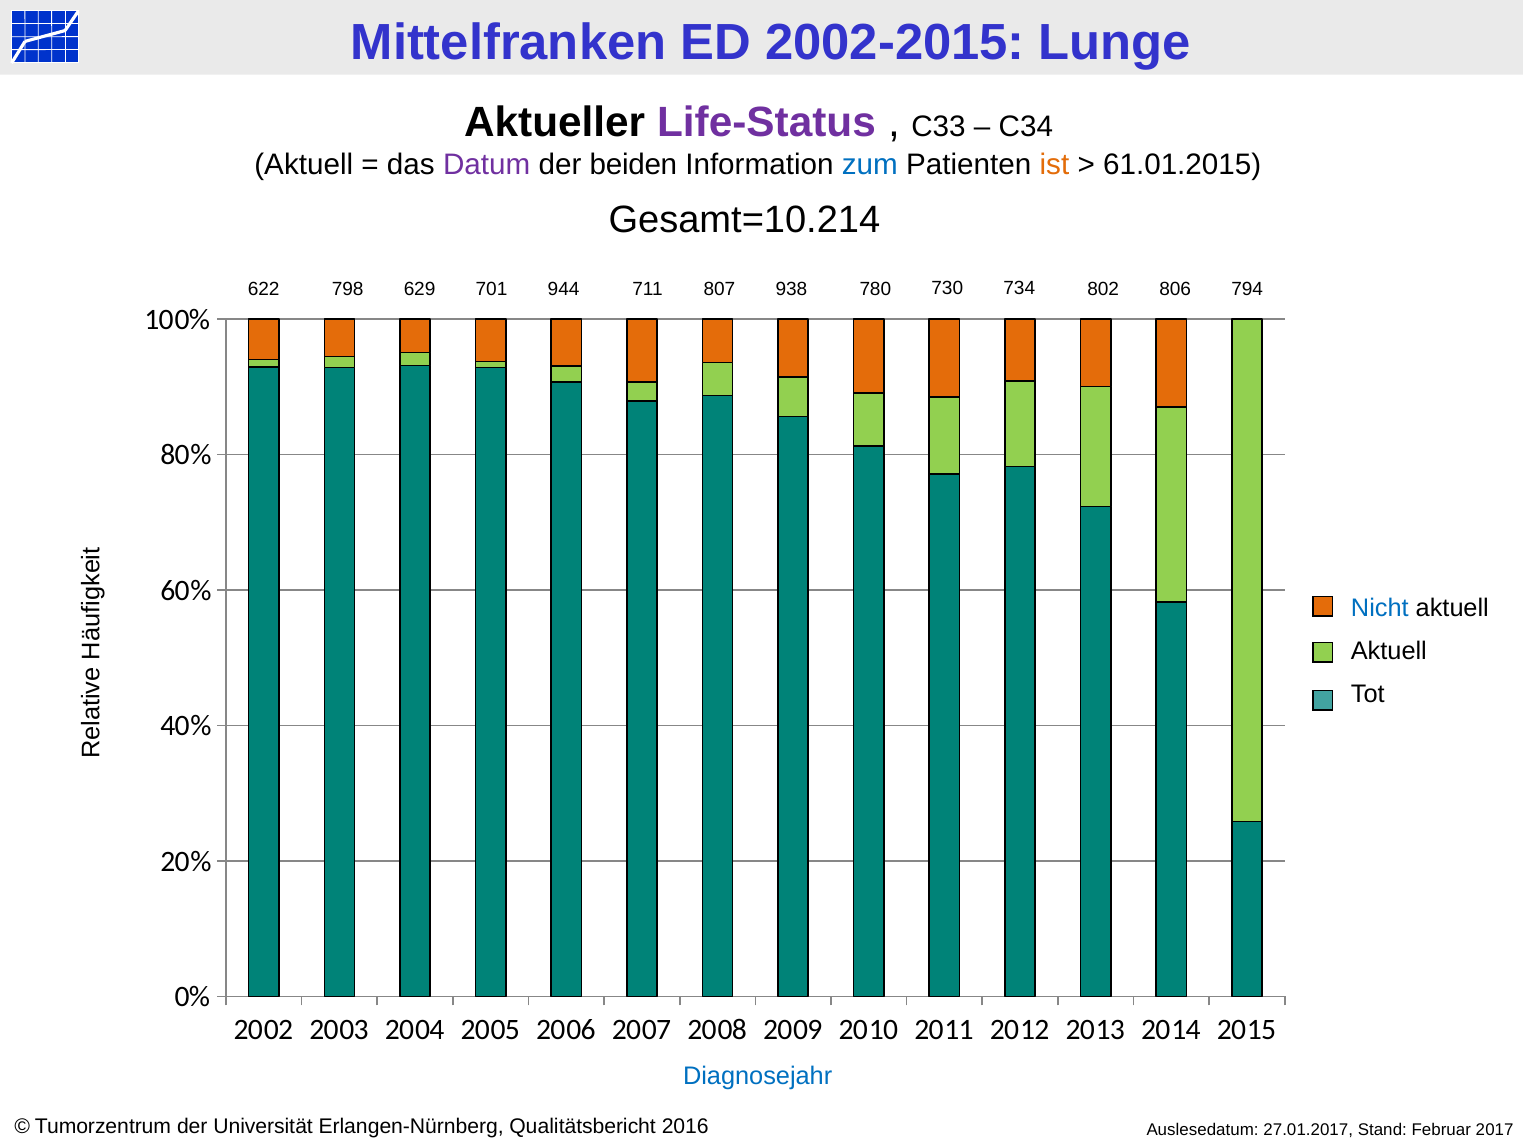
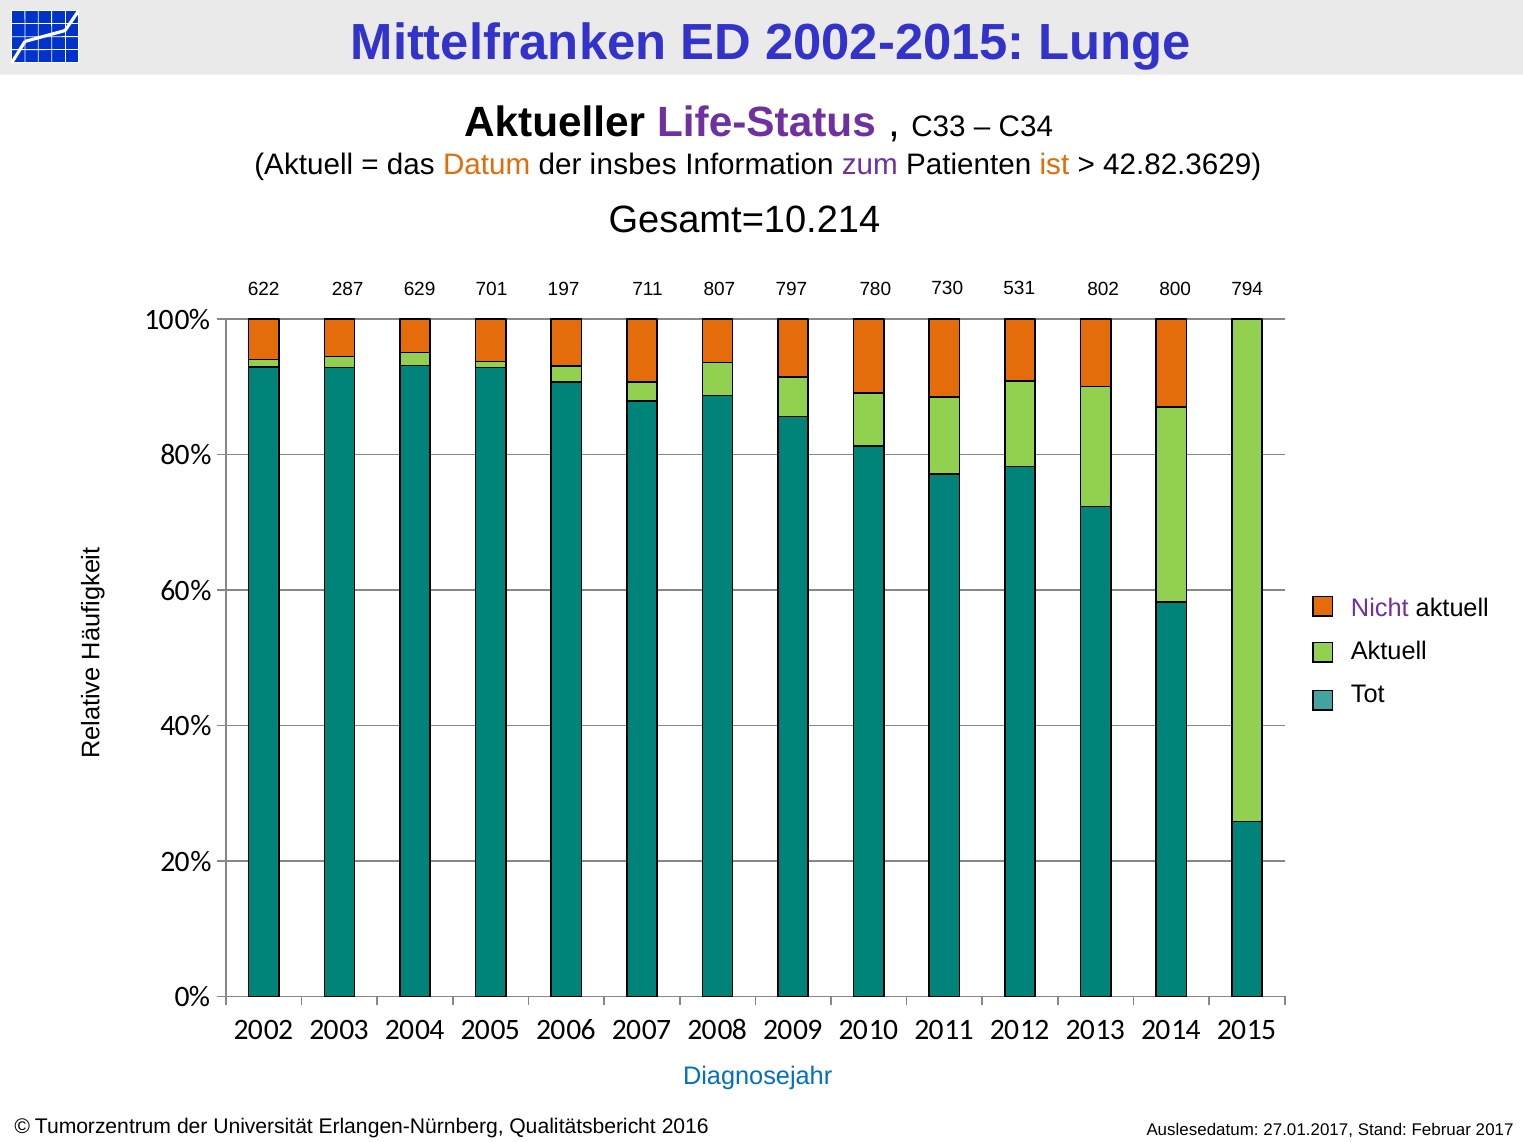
Datum colour: purple -> orange
beiden: beiden -> insbes
zum colour: blue -> purple
61.01.2015: 61.01.2015 -> 42.82.3629
798: 798 -> 287
944: 944 -> 197
938: 938 -> 797
734: 734 -> 531
806: 806 -> 800
Nicht colour: blue -> purple
